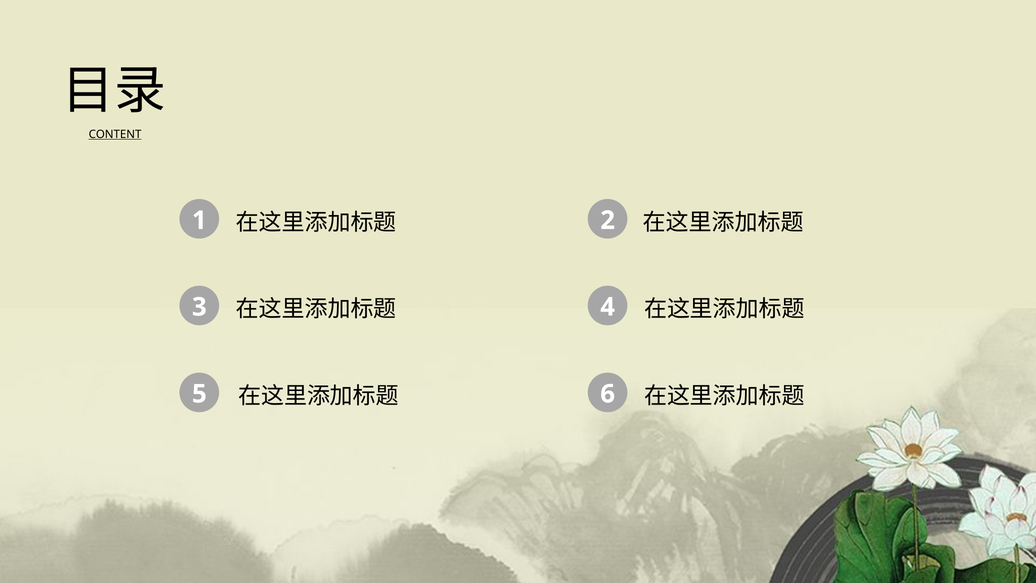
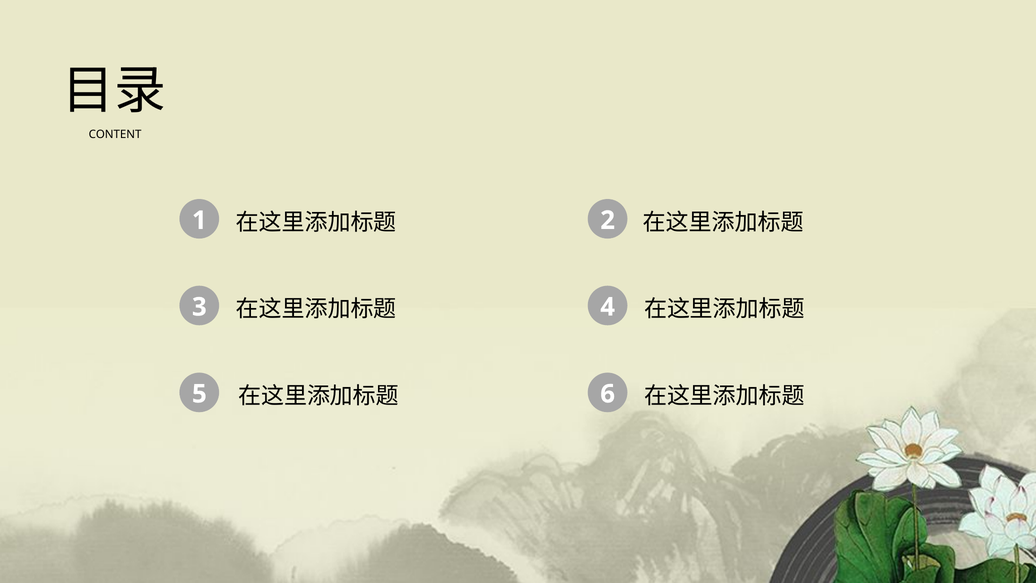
CONTENT underline: present -> none
